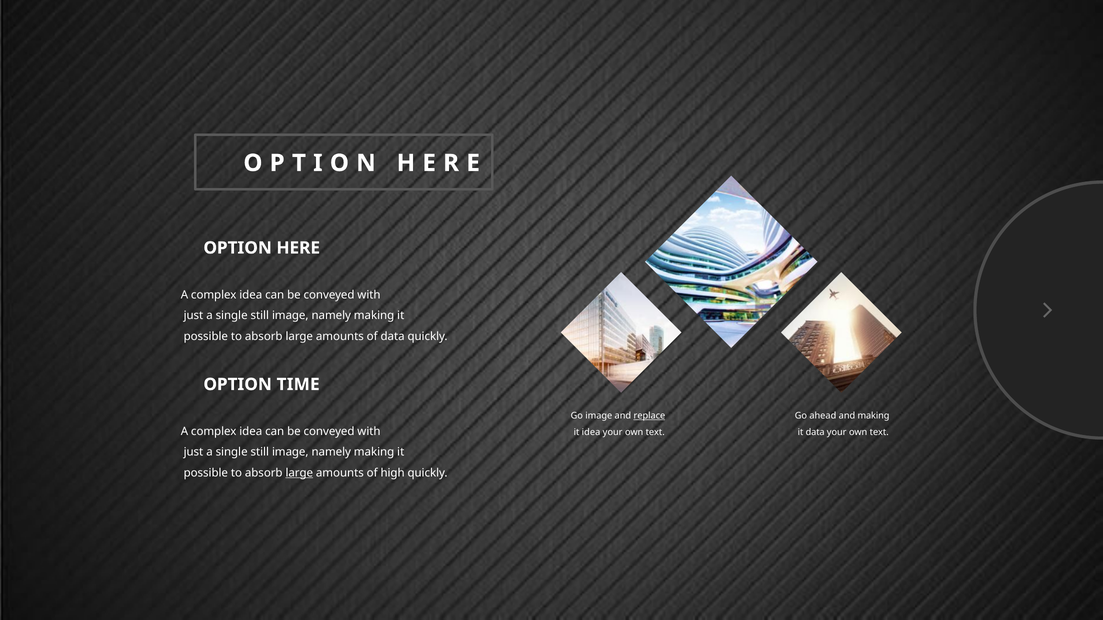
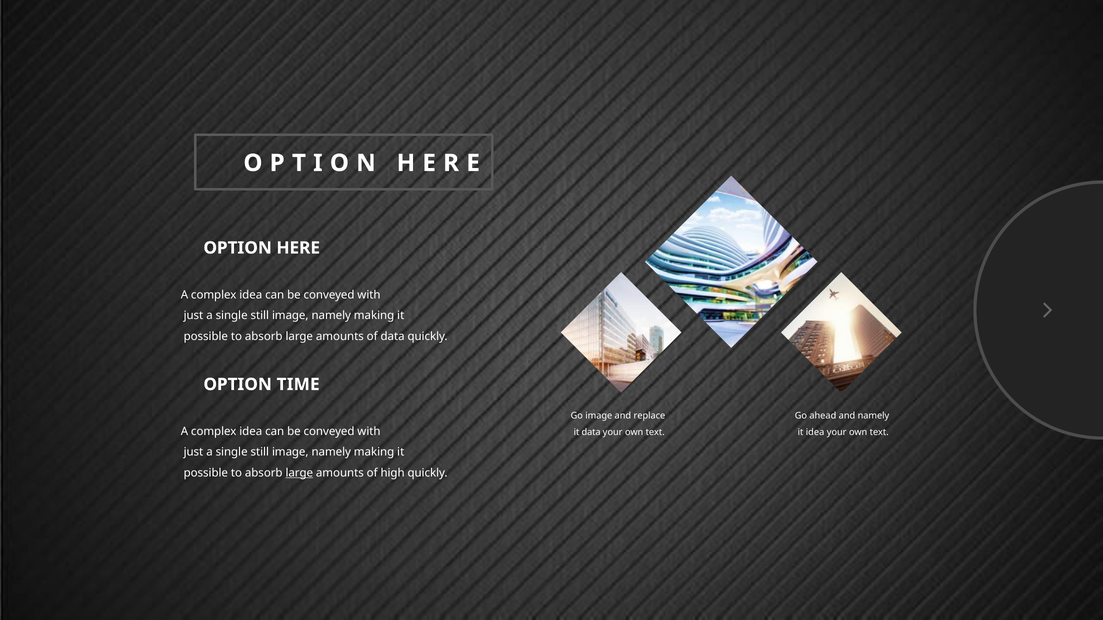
replace underline: present -> none
and making: making -> namely
it idea: idea -> data
it data: data -> idea
